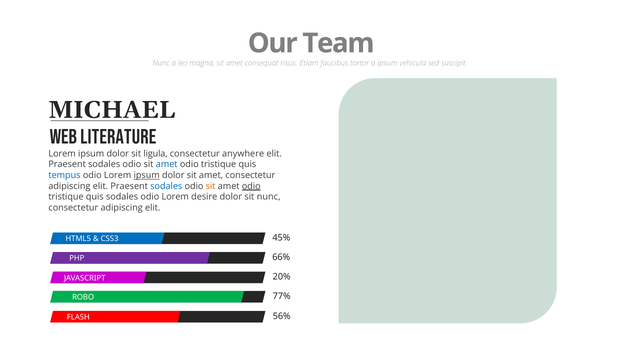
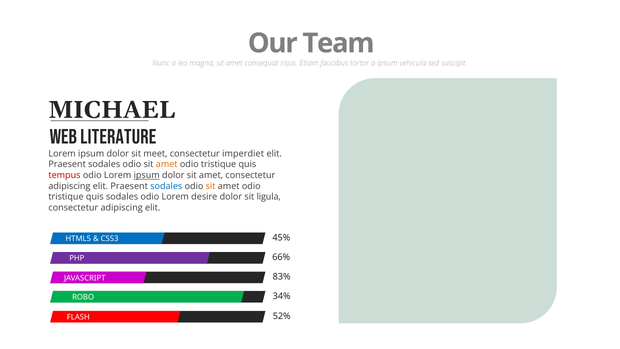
ligula: ligula -> meet
anywhere: anywhere -> imperdiet
amet at (167, 164) colour: blue -> orange
tempus colour: blue -> red
odio at (251, 186) underline: present -> none
sit nunc: nunc -> ligula
20%: 20% -> 83%
77%: 77% -> 34%
56%: 56% -> 52%
